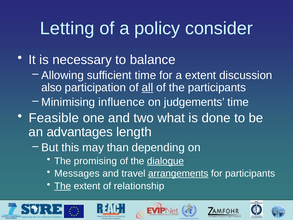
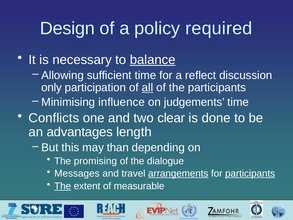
Letting: Letting -> Design
consider: consider -> required
balance underline: none -> present
a extent: extent -> reflect
also: also -> only
Feasible: Feasible -> Conflicts
what: what -> clear
dialogue underline: present -> none
participants at (250, 173) underline: none -> present
relationship: relationship -> measurable
